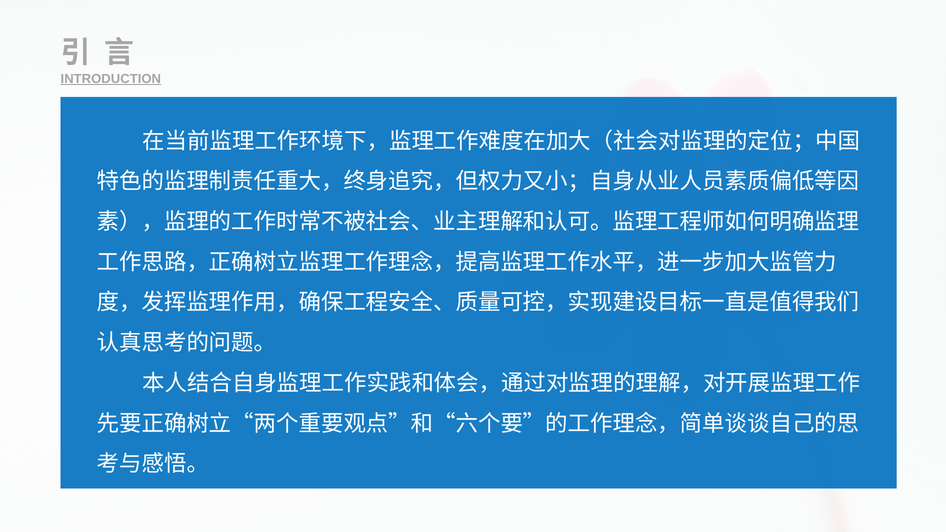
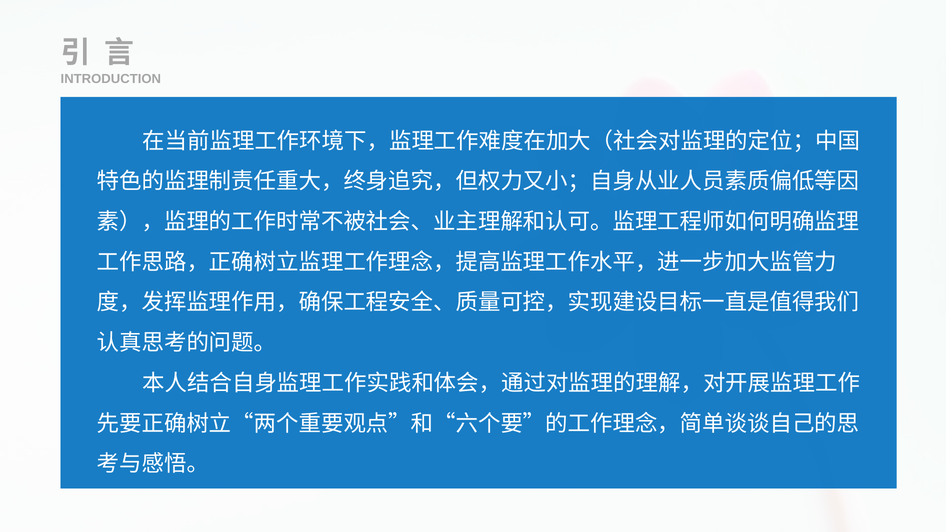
INTRODUCTION underline: present -> none
